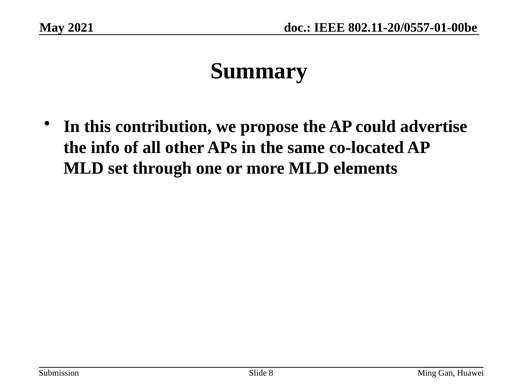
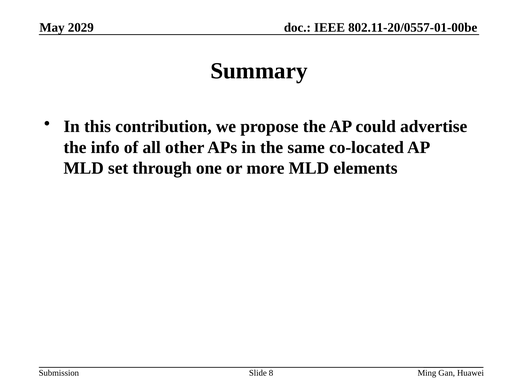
2021: 2021 -> 2029
